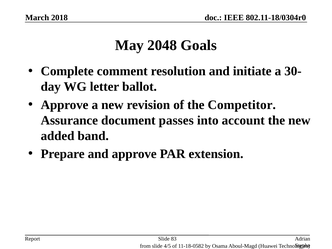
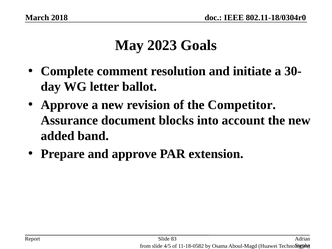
2048: 2048 -> 2023
passes: passes -> blocks
